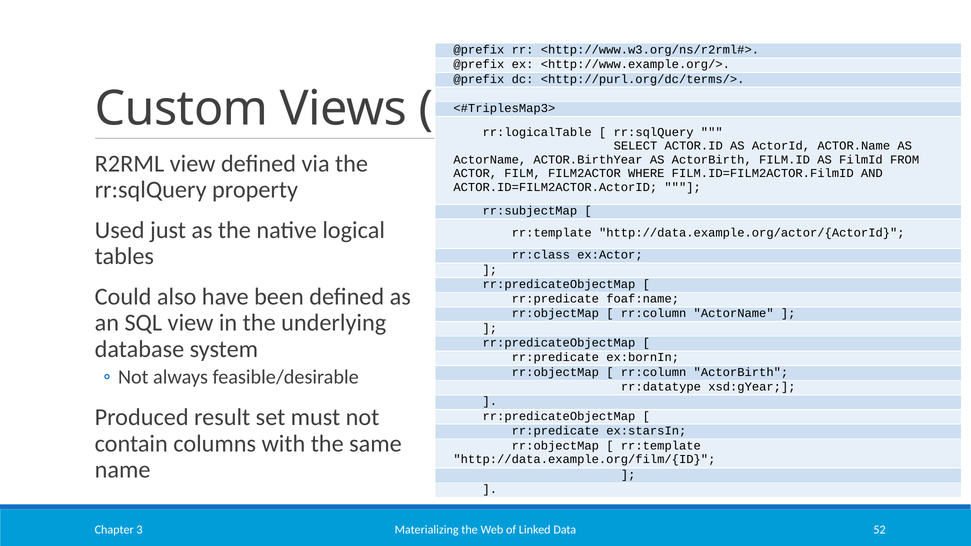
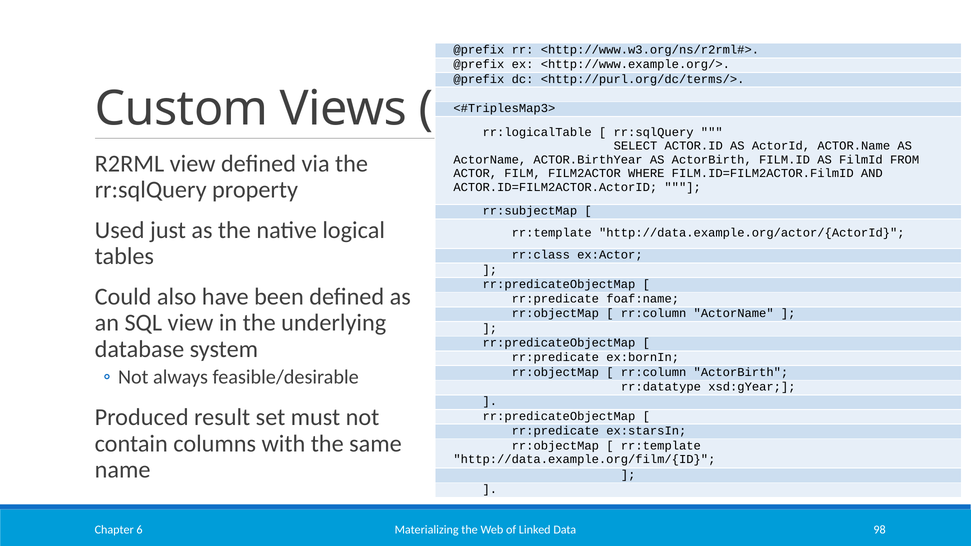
52: 52 -> 98
3: 3 -> 6
